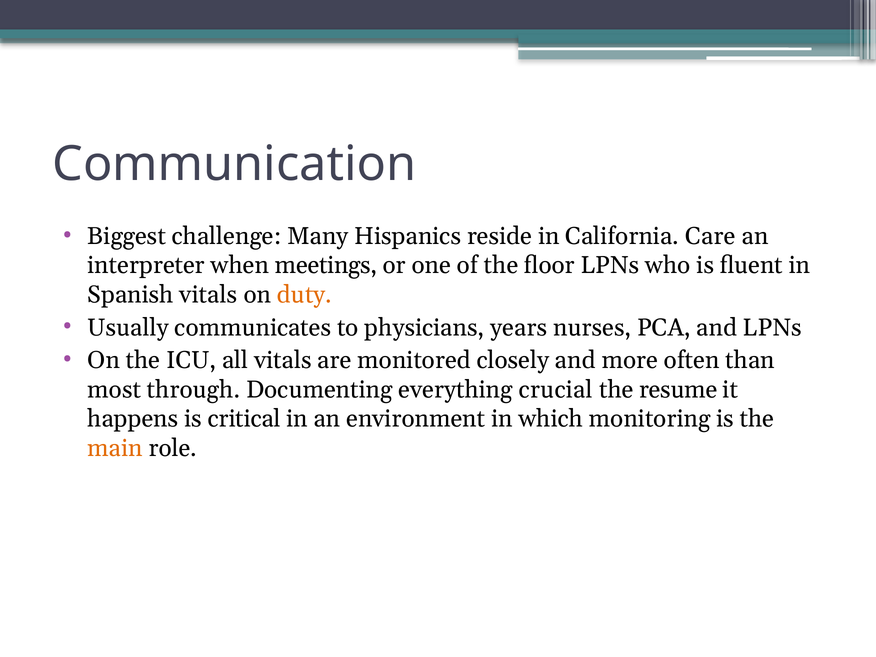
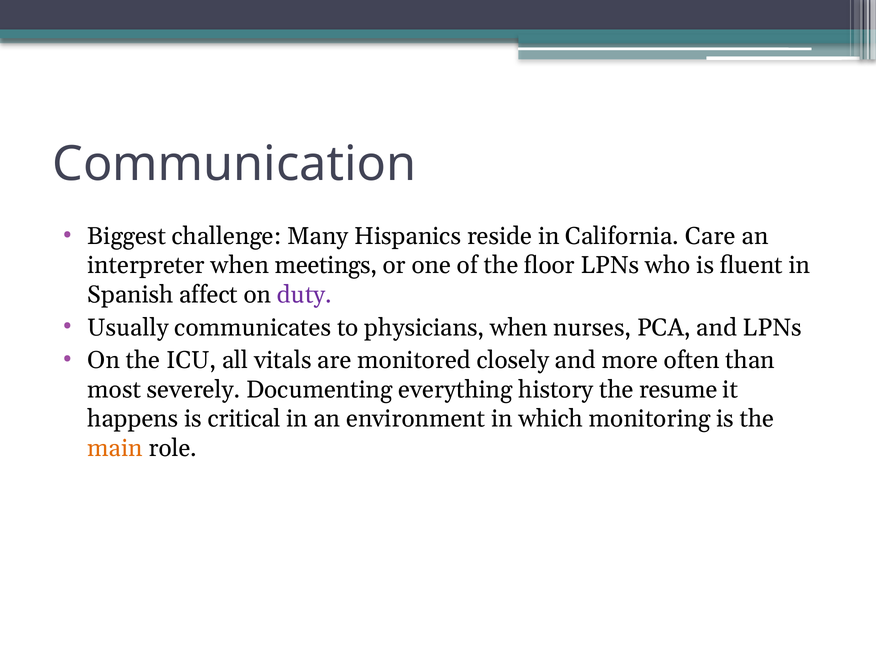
Spanish vitals: vitals -> affect
duty colour: orange -> purple
physicians years: years -> when
through: through -> severely
crucial: crucial -> history
